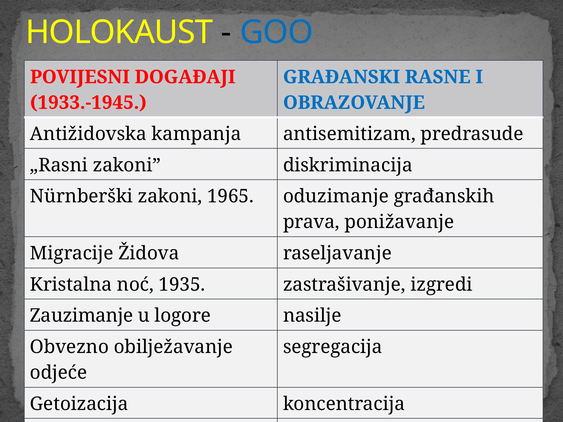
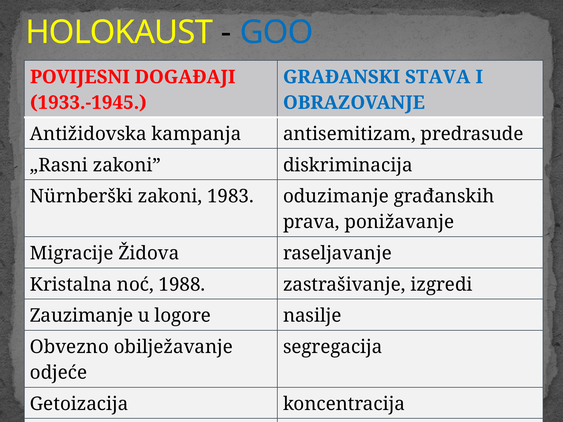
RASNE: RASNE -> STAVA
1965: 1965 -> 1983
1935: 1935 -> 1988
